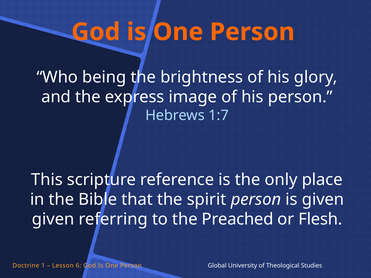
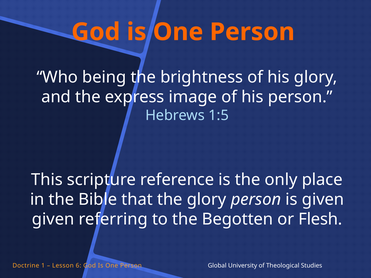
1:7: 1:7 -> 1:5
the spirit: spirit -> glory
Preached: Preached -> Begotten
